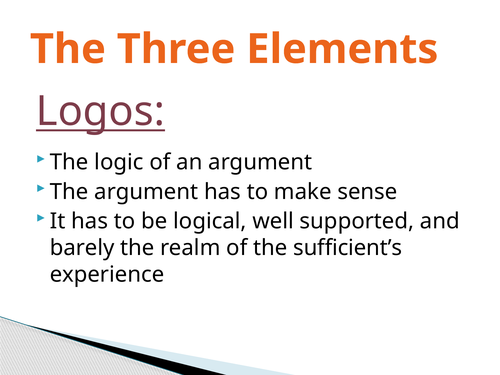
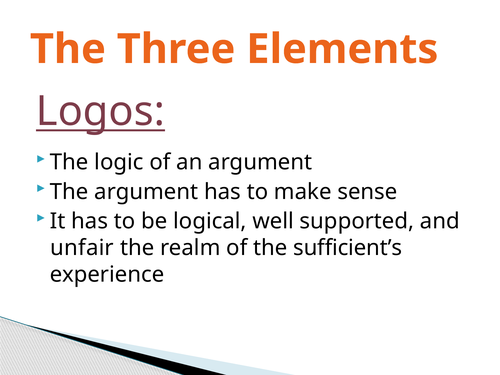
barely: barely -> unfair
